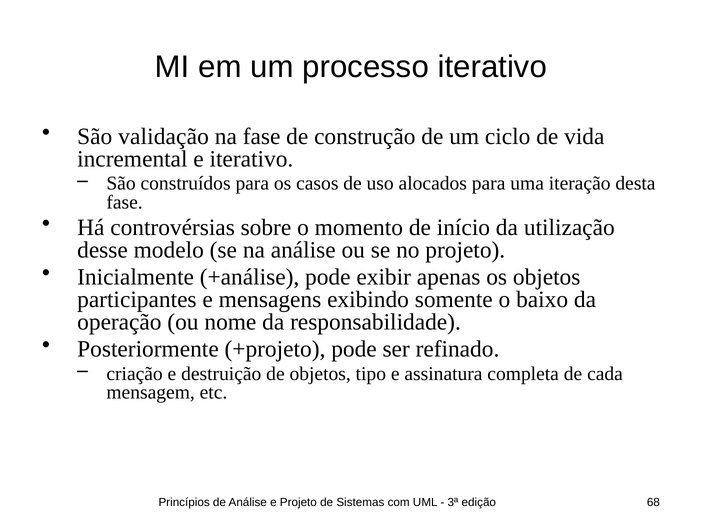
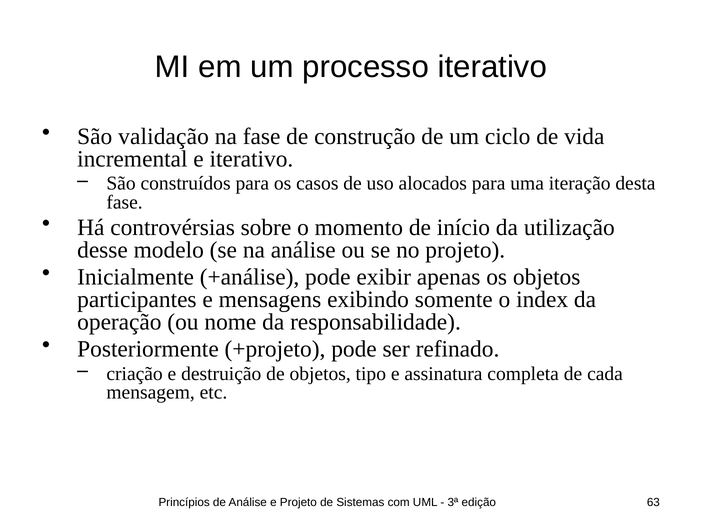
baixo: baixo -> index
68: 68 -> 63
